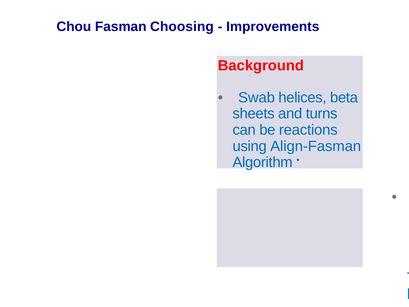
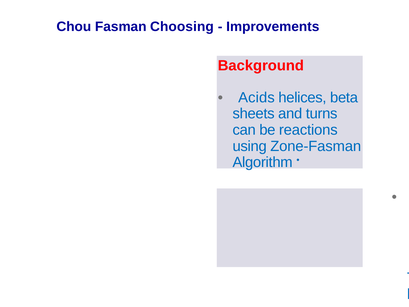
Swab: Swab -> Acids
Align-Fasman: Align-Fasman -> Zone-Fasman
